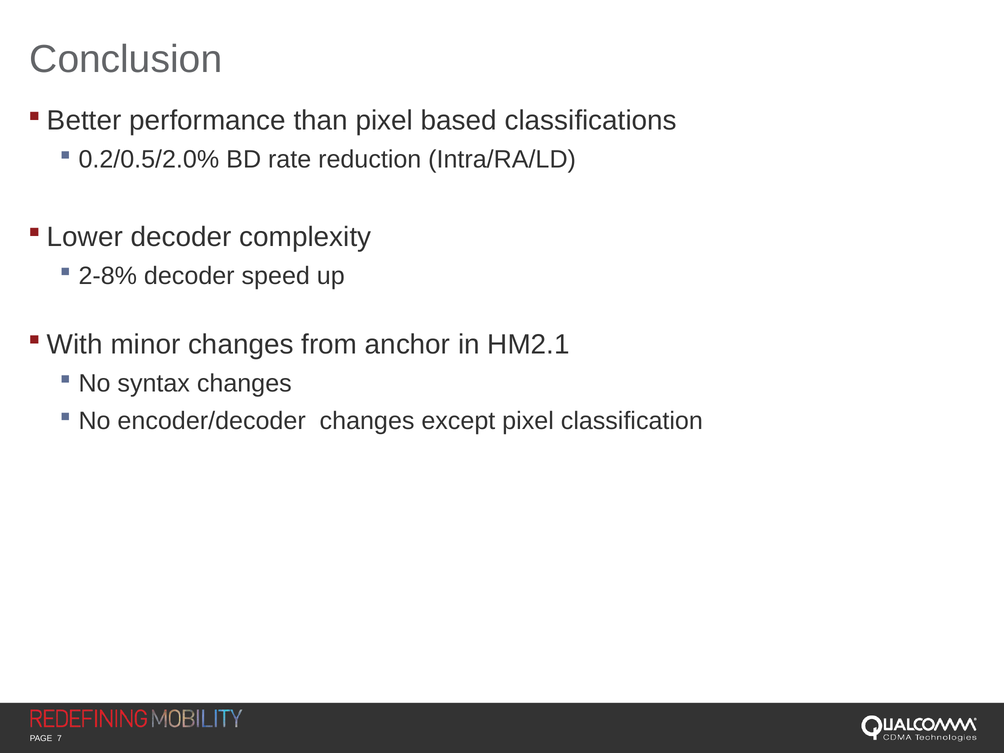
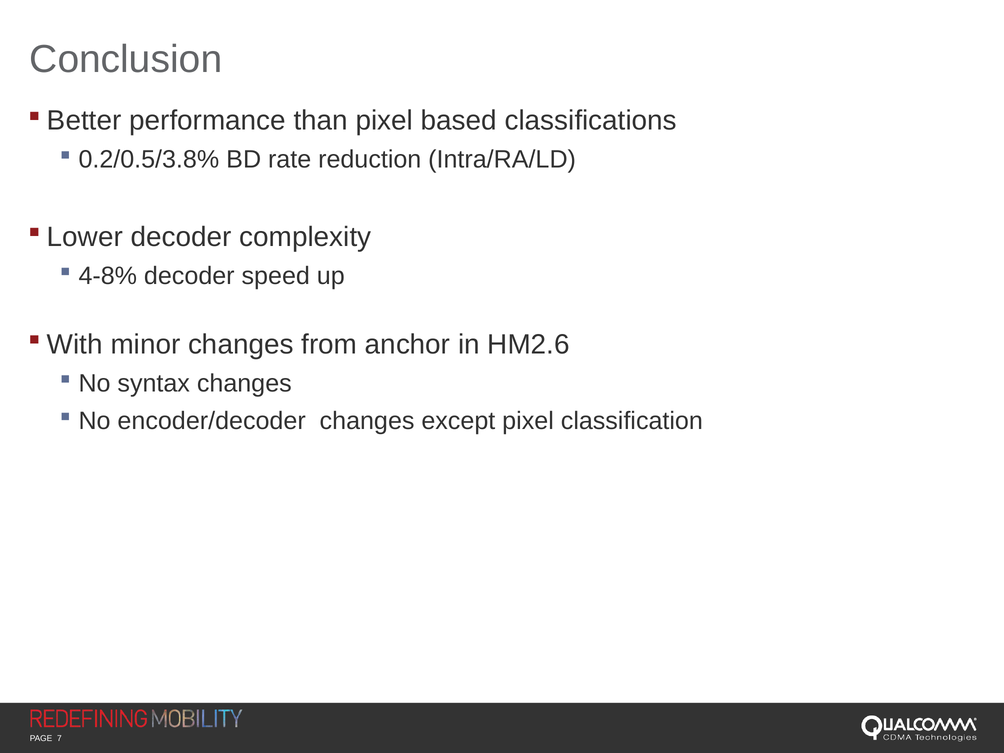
0.2/0.5/2.0%: 0.2/0.5/2.0% -> 0.2/0.5/3.8%
2-8%: 2-8% -> 4-8%
HM2.1: HM2.1 -> HM2.6
